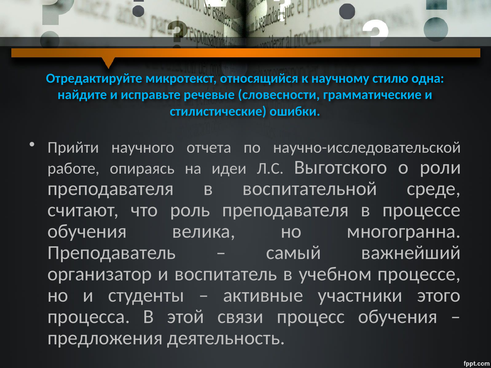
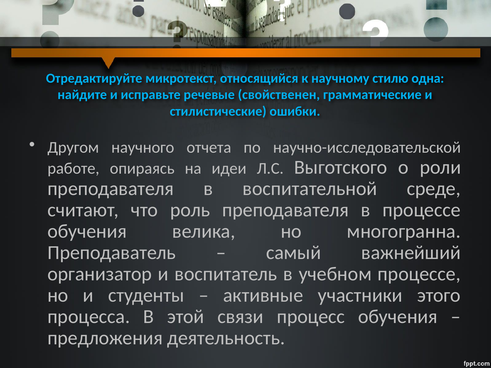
словесности: словесности -> свойственен
Прийти: Прийти -> Другом
